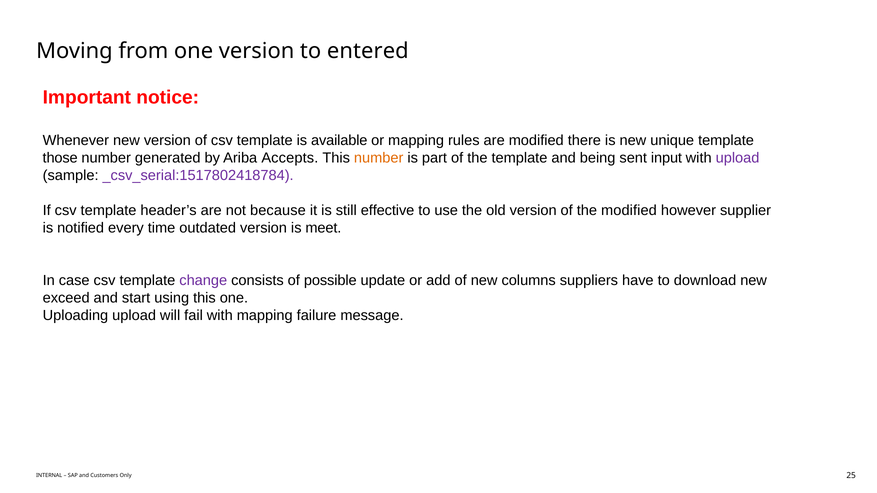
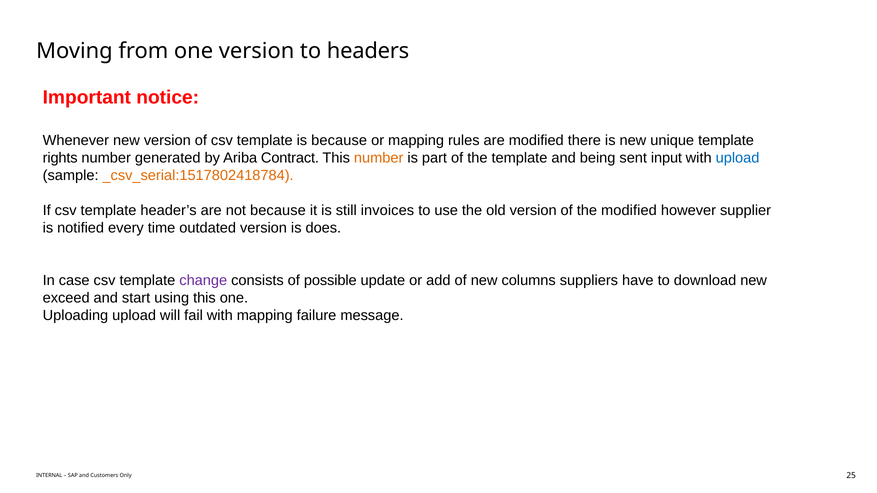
entered: entered -> headers
is available: available -> because
those: those -> rights
Accepts: Accepts -> Contract
upload at (738, 158) colour: purple -> blue
_csv_serial:1517802418784 colour: purple -> orange
effective: effective -> invoices
meet: meet -> does
